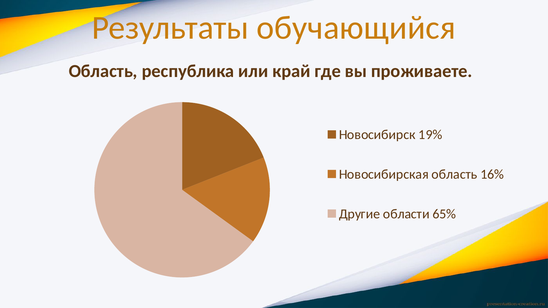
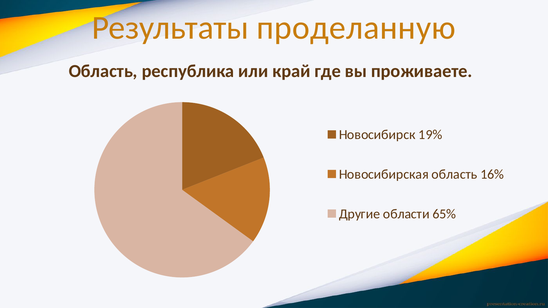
обучающийся: обучающийся -> проделанную
